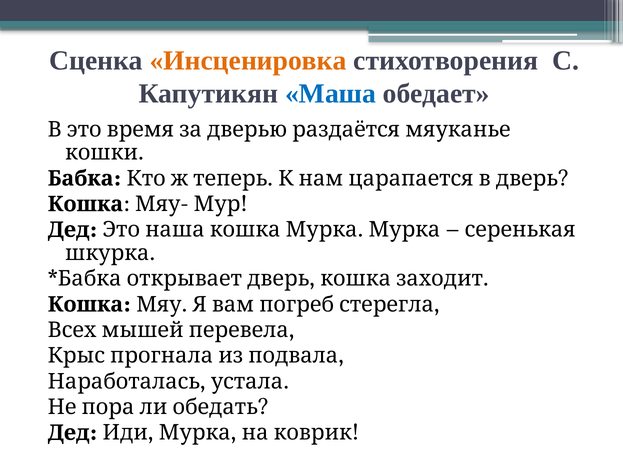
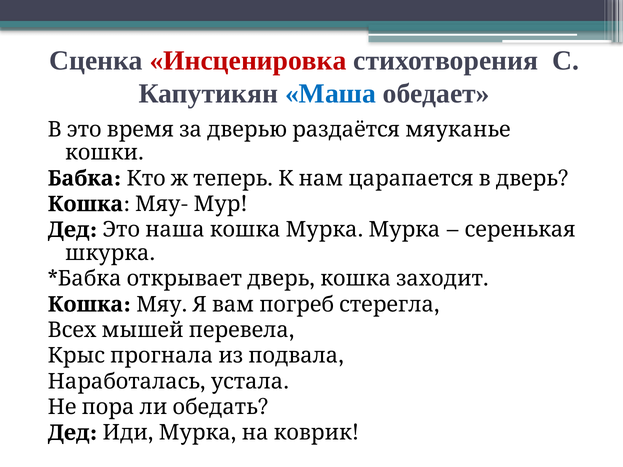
Инсценировка colour: orange -> red
